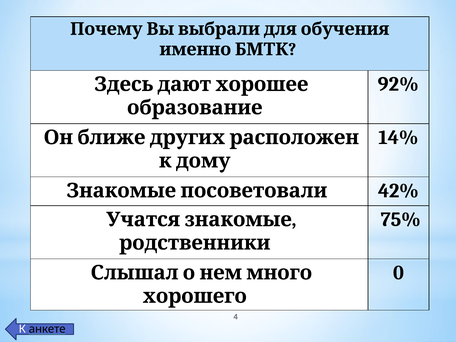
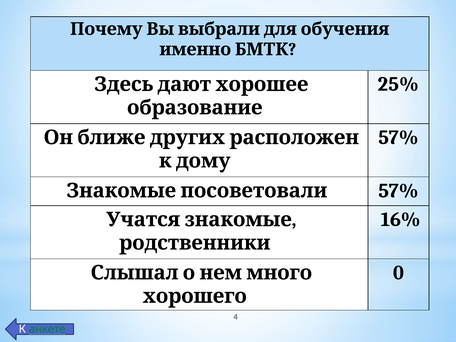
92%: 92% -> 25%
14% at (399, 137): 14% -> 57%
42% at (399, 191): 42% -> 57%
75%: 75% -> 16%
анкете colour: black -> green
